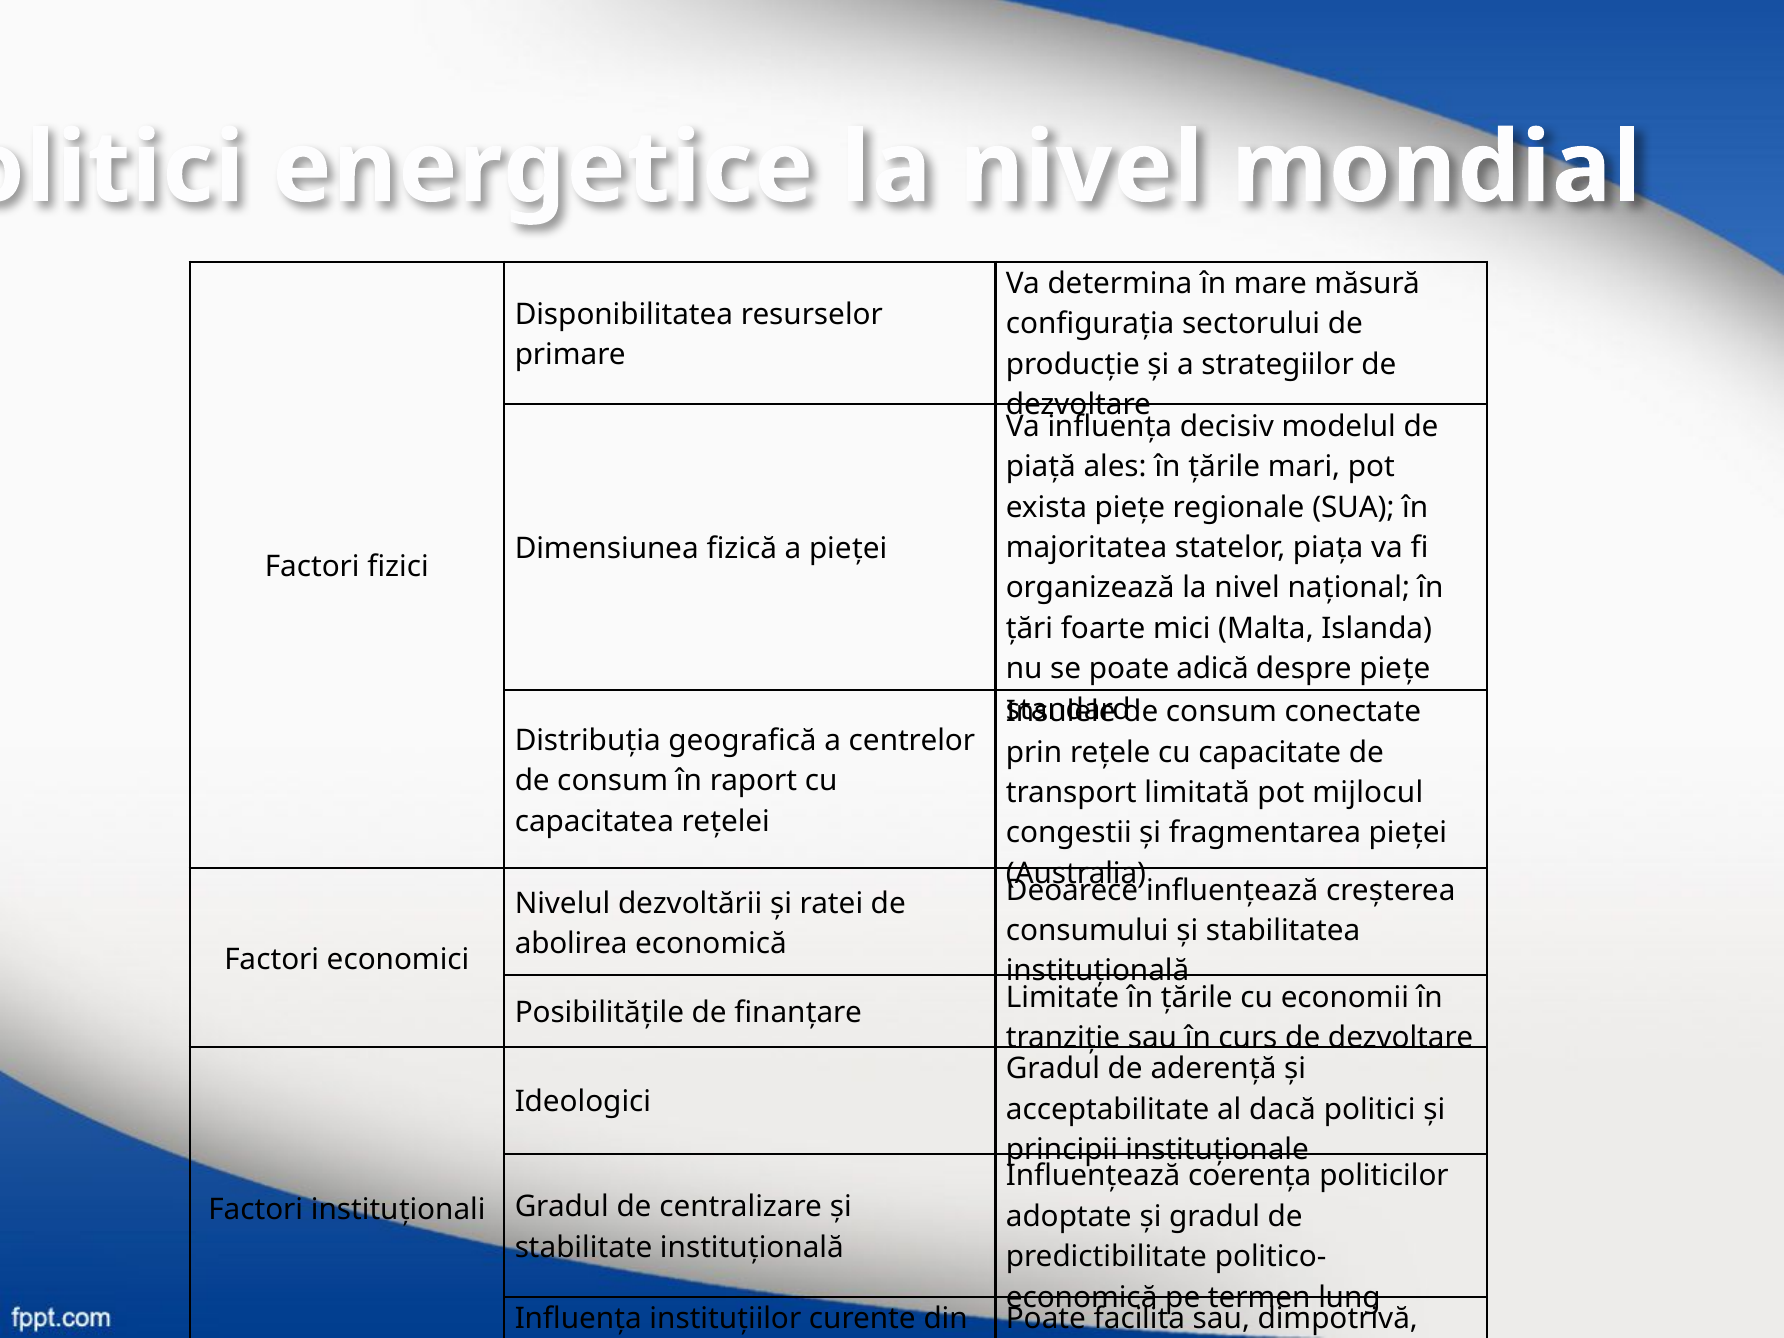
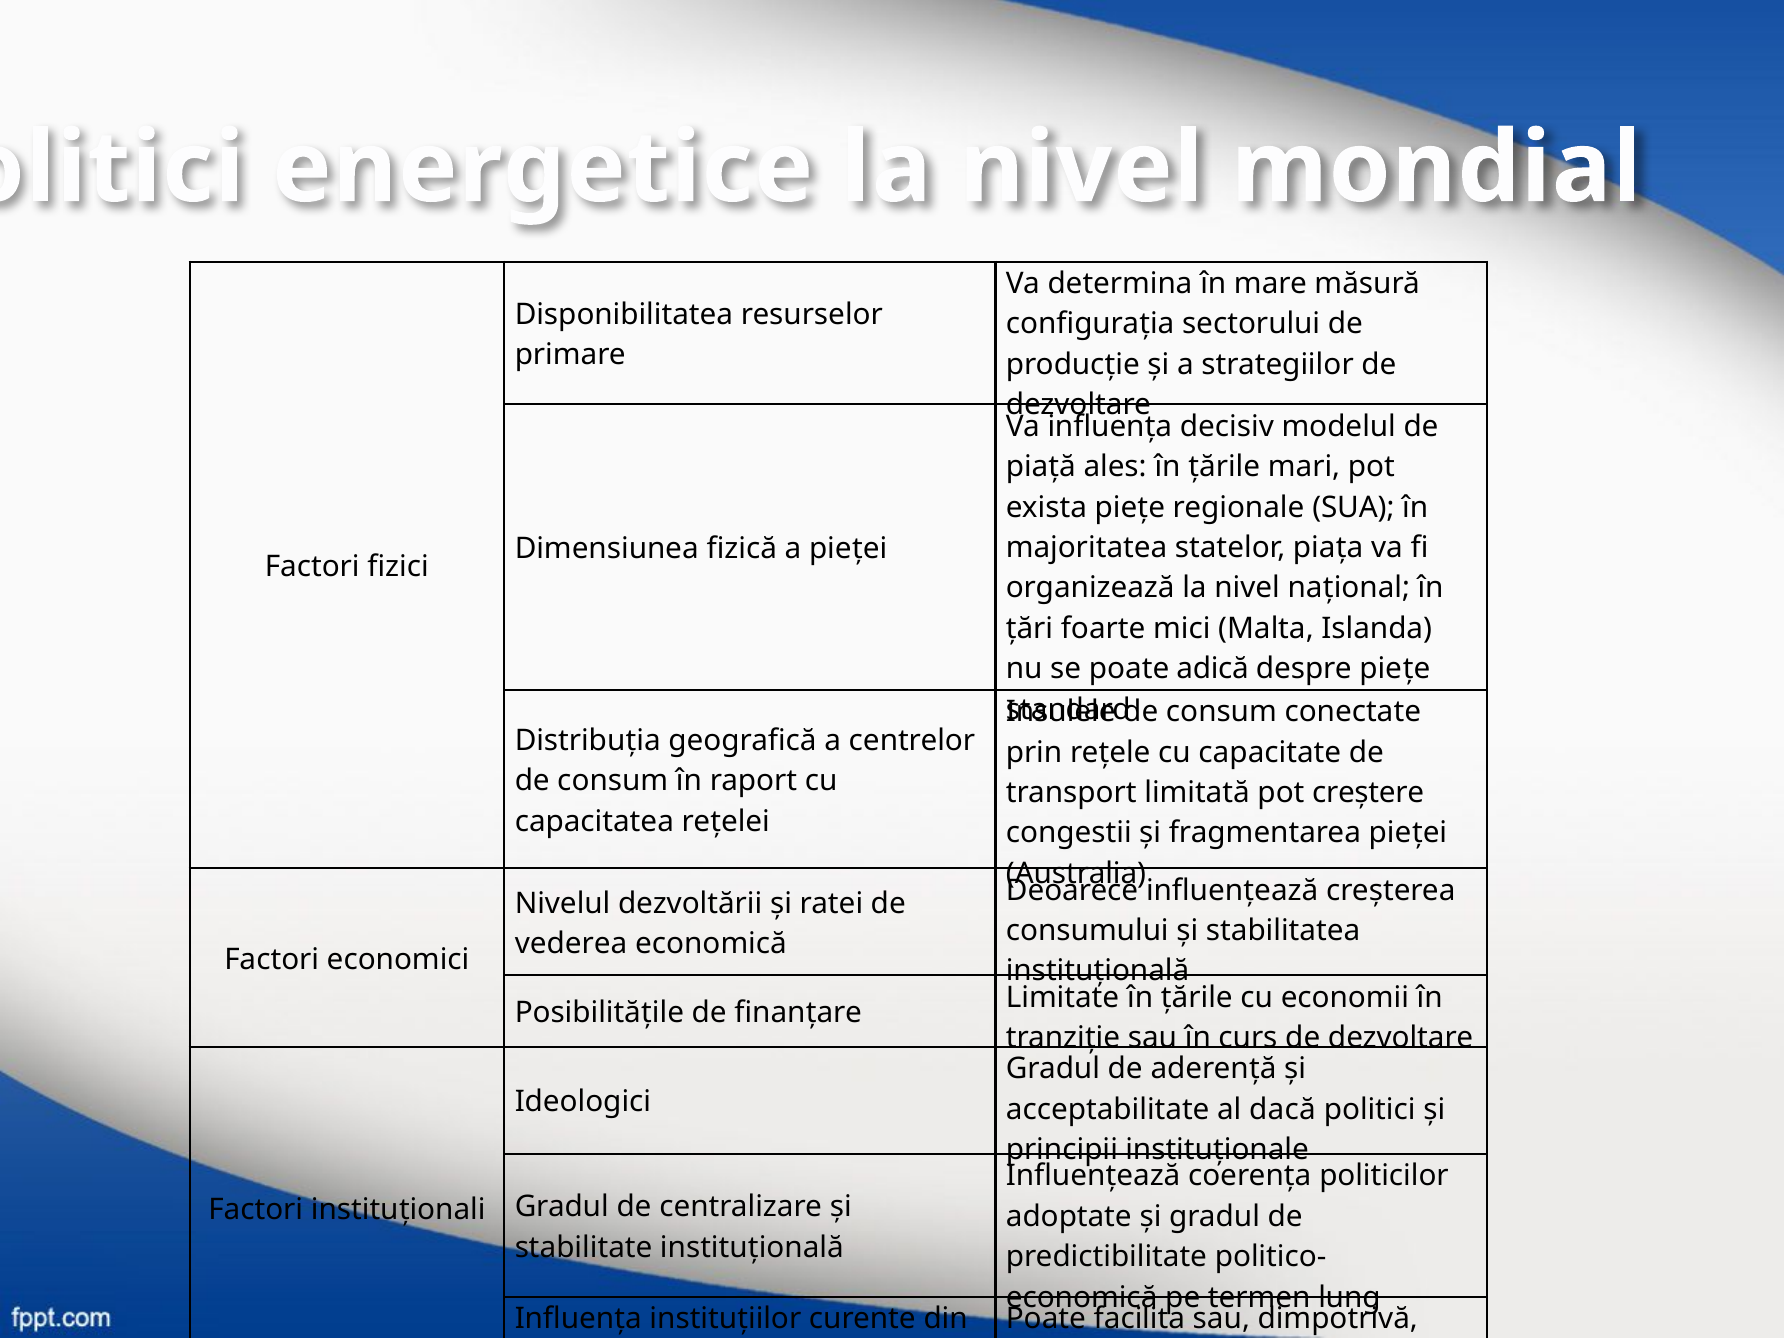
mijlocul: mijlocul -> creştere
abolirea: abolirea -> vederea
